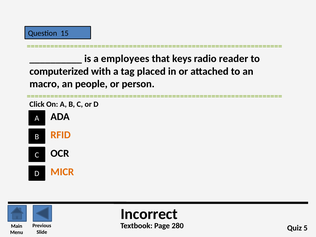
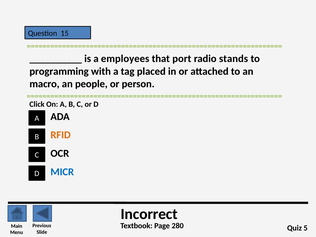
keys: keys -> port
reader: reader -> stands
computerized: computerized -> programming
MICR colour: orange -> blue
